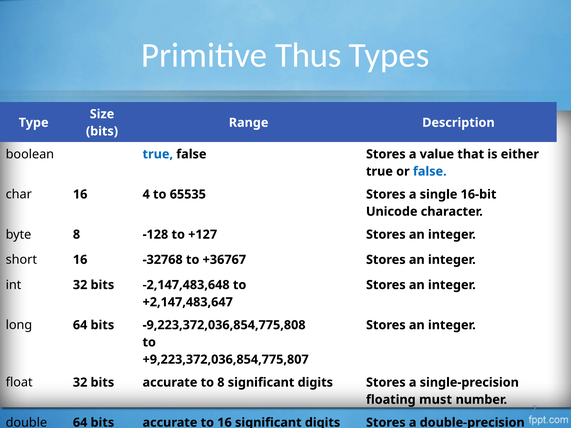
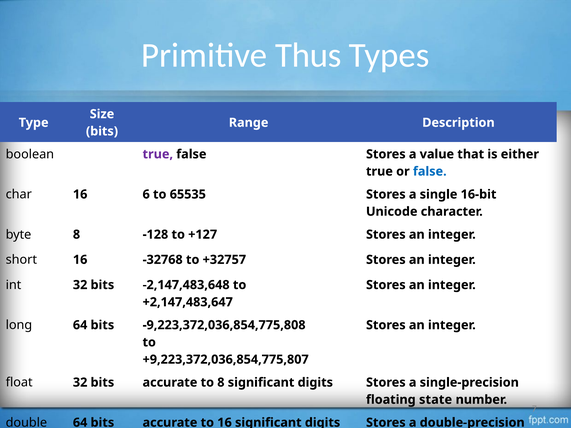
true at (158, 154) colour: blue -> purple
4: 4 -> 6
+36767: +36767 -> +32757
must: must -> state
